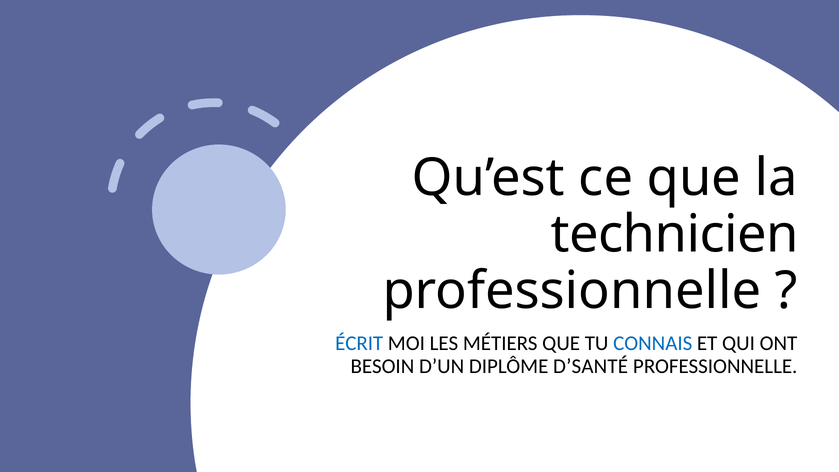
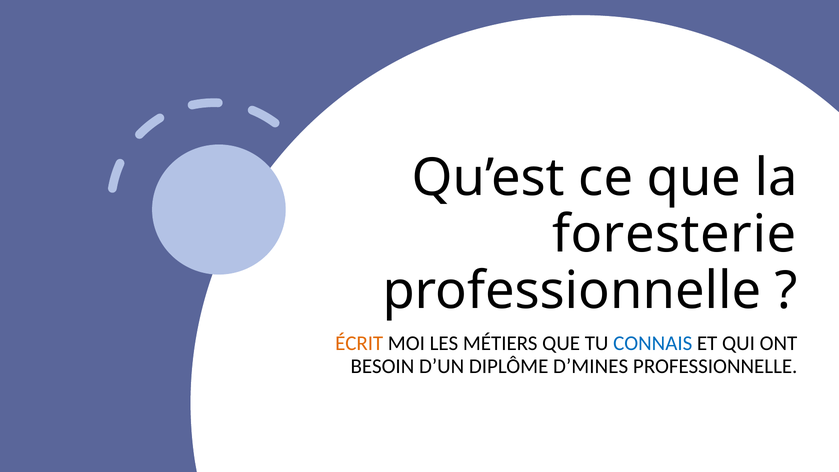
technicien: technicien -> foresterie
ÉCRIT colour: blue -> orange
D’SANTÉ: D’SANTÉ -> D’MINES
